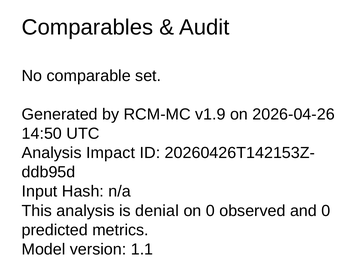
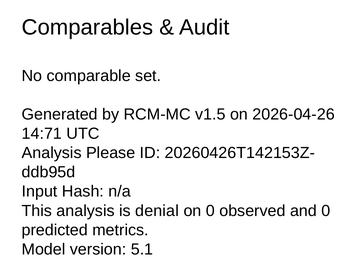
v1.9: v1.9 -> v1.5
14:50: 14:50 -> 14:71
Impact: Impact -> Please
1.1: 1.1 -> 5.1
